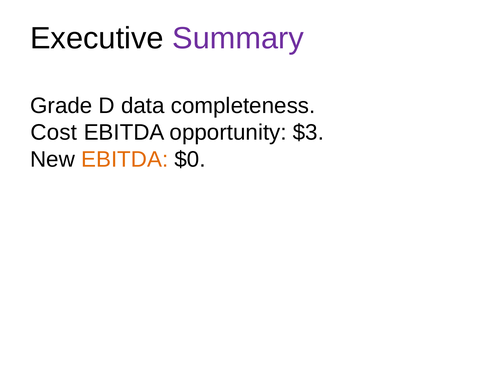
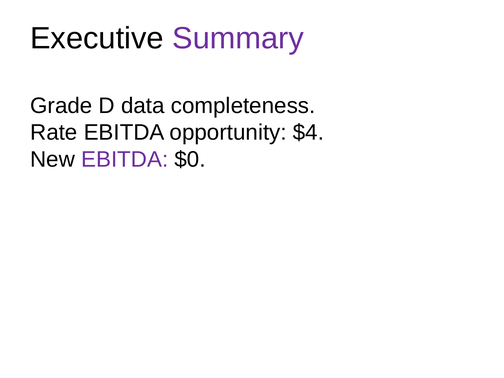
Cost: Cost -> Rate
$3: $3 -> $4
EBITDA at (125, 159) colour: orange -> purple
